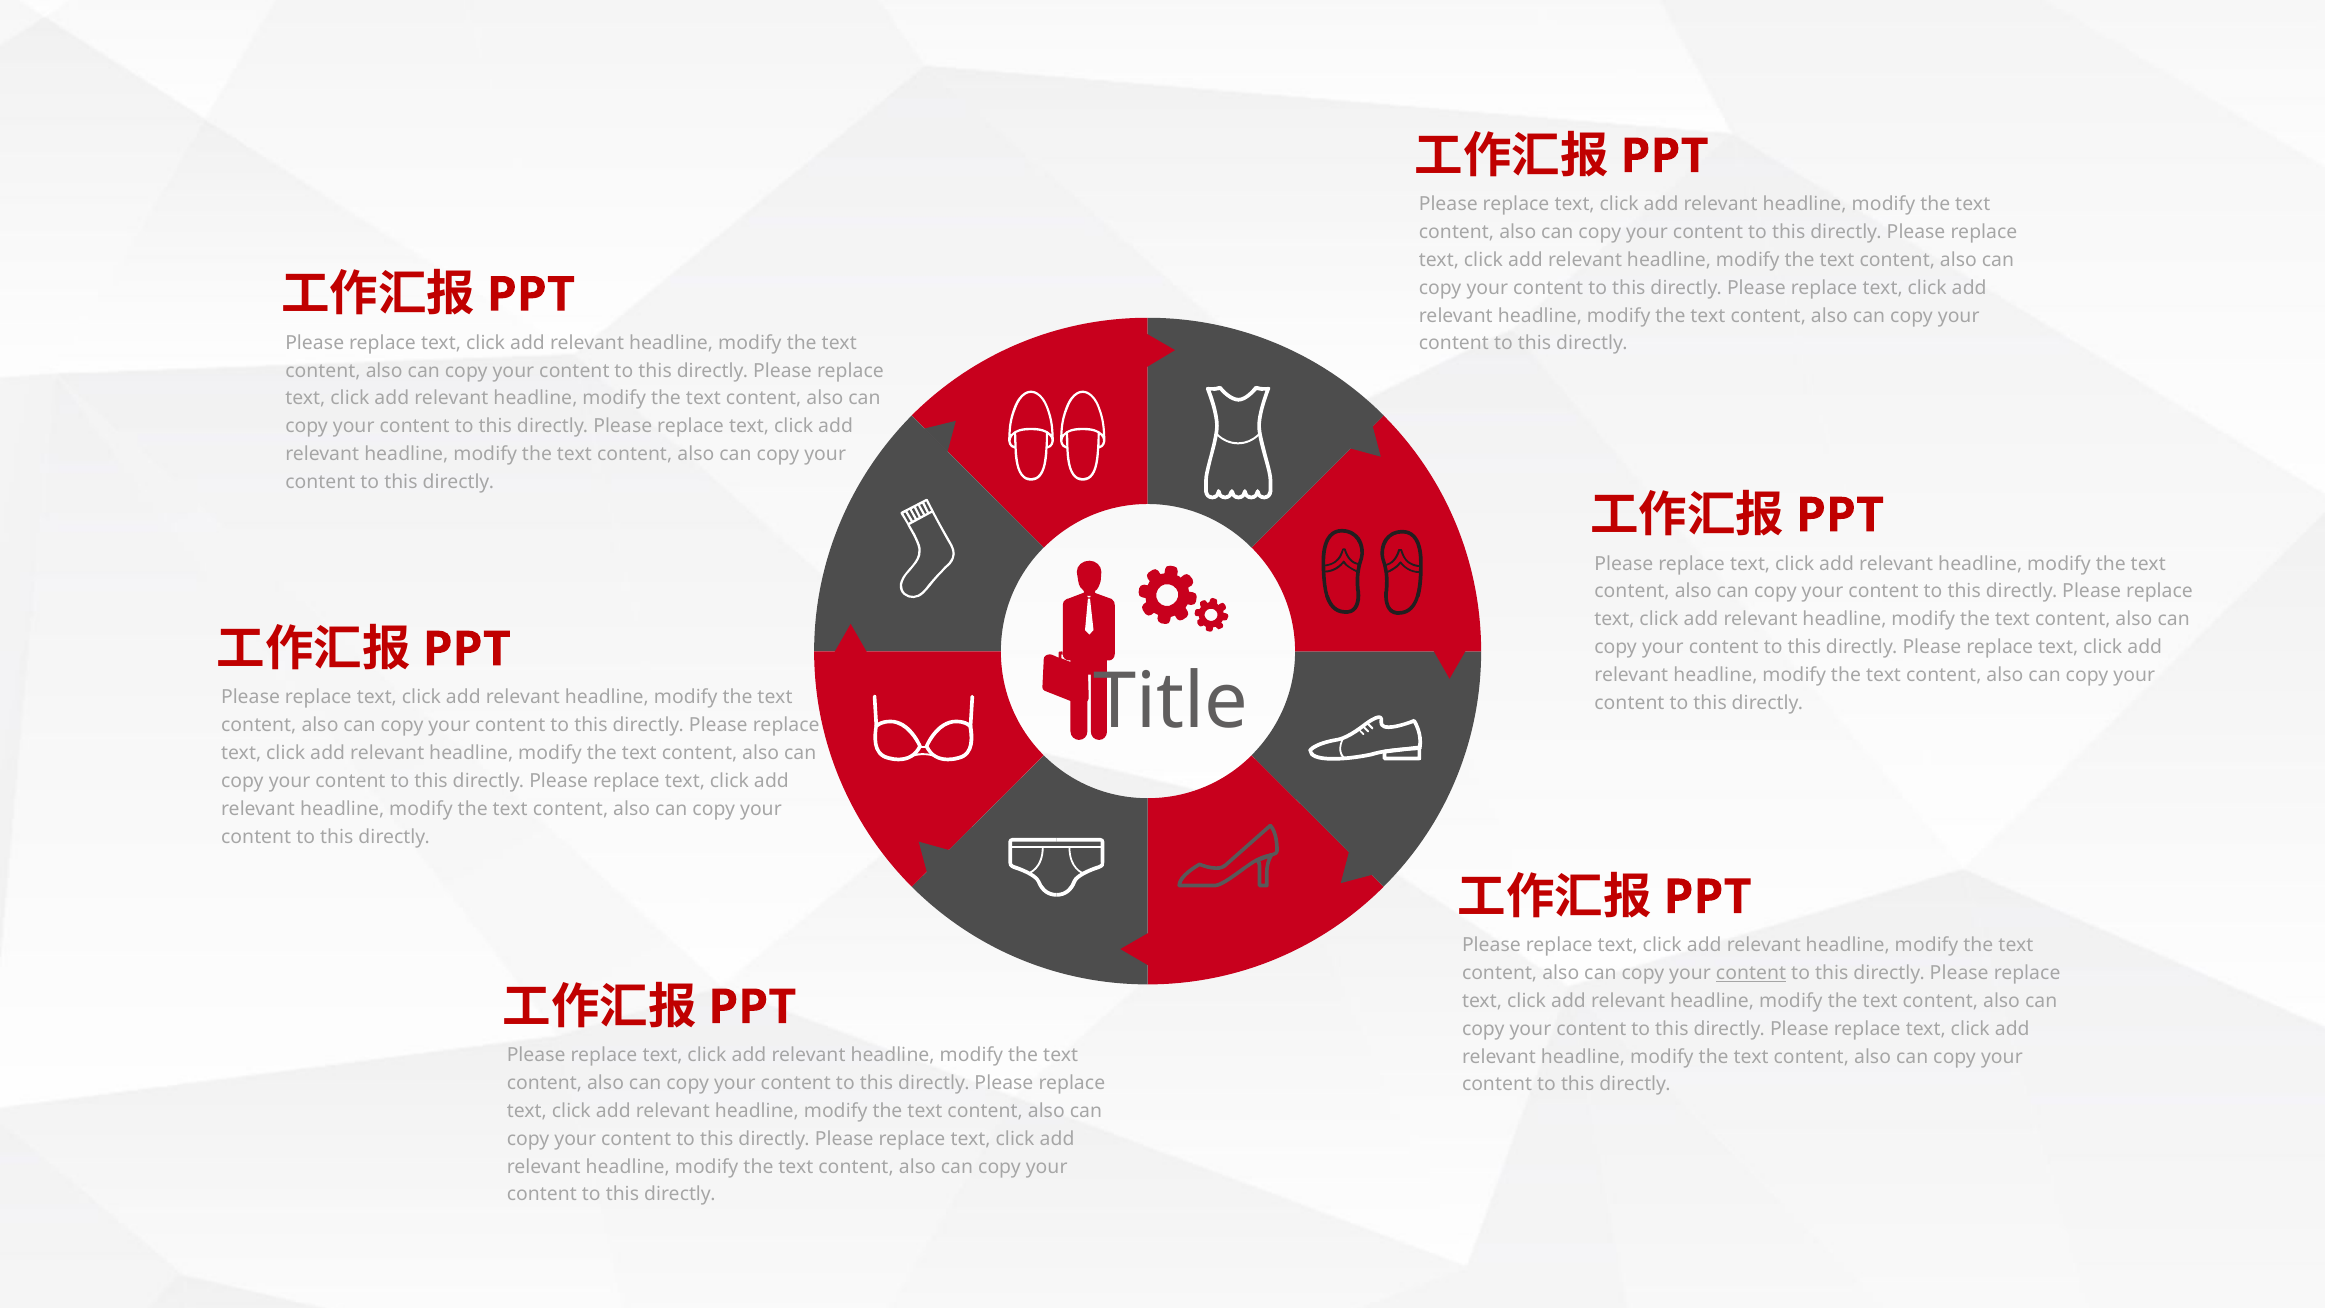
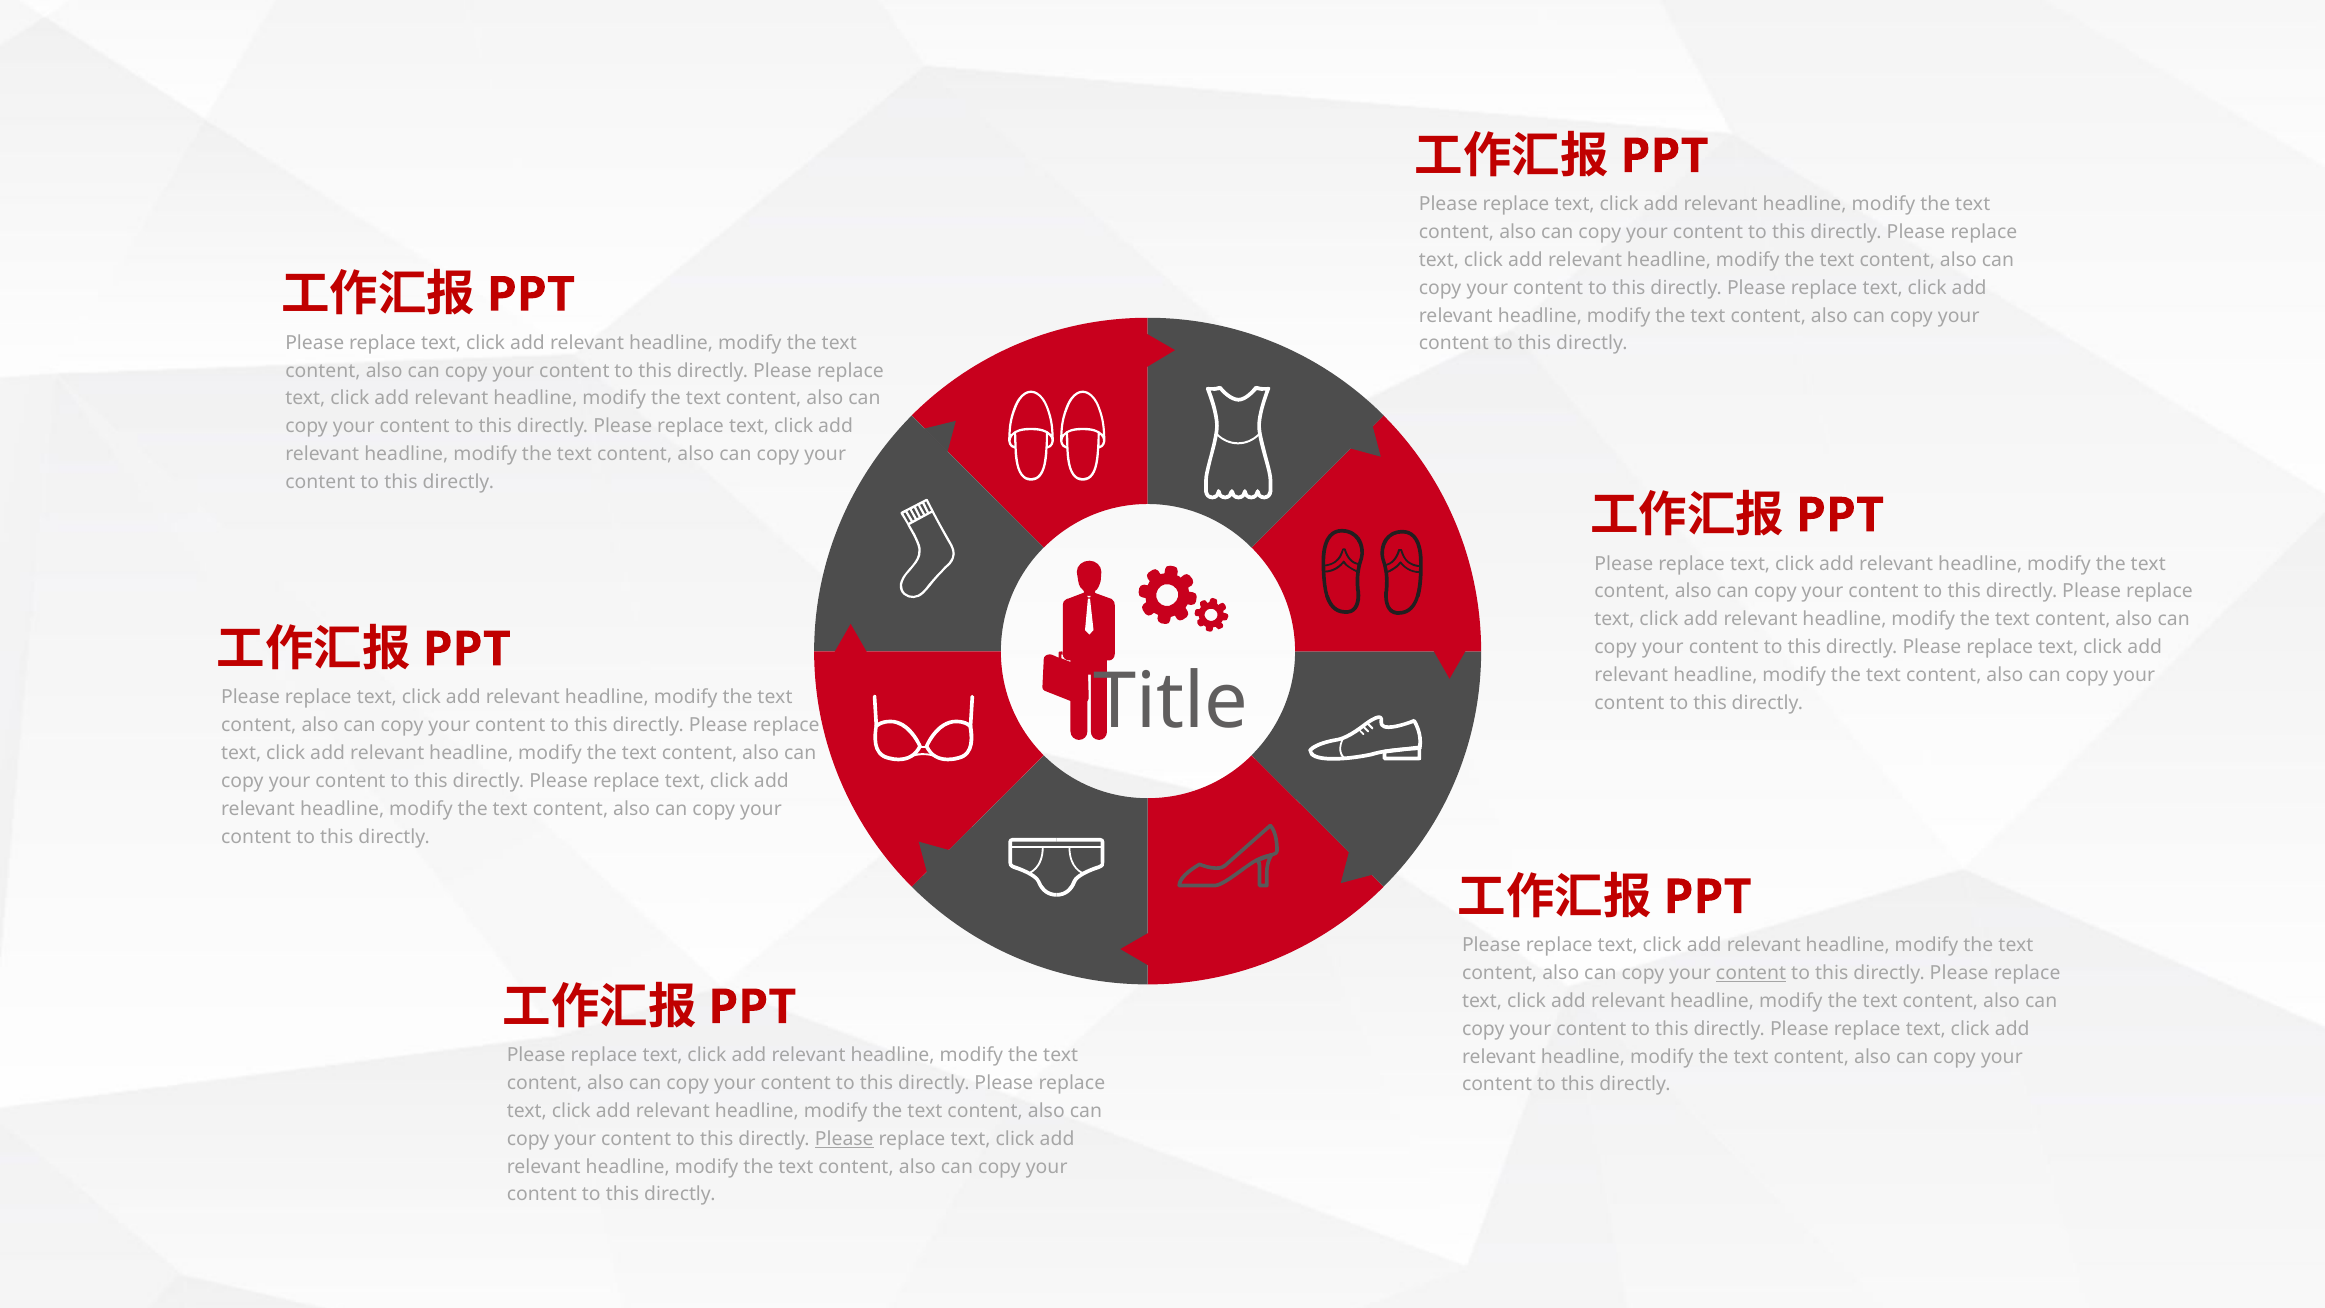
Please at (844, 1139) underline: none -> present
